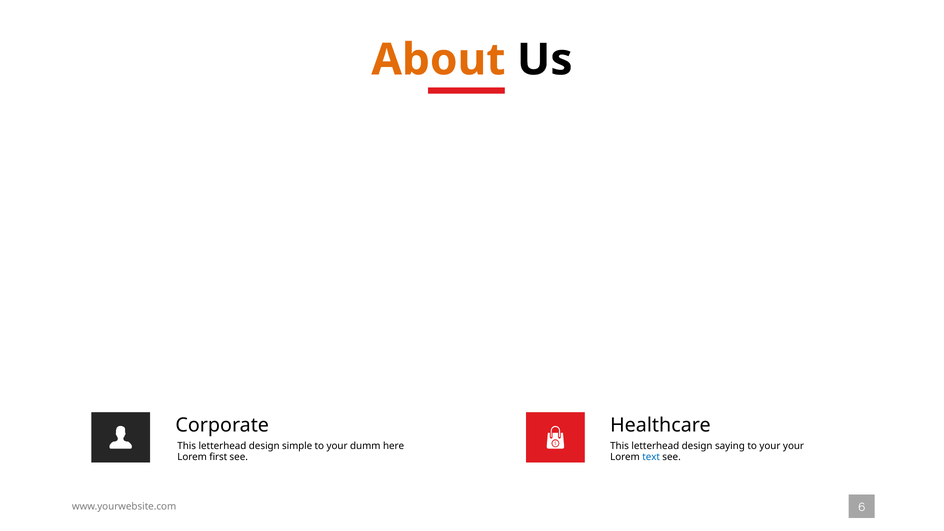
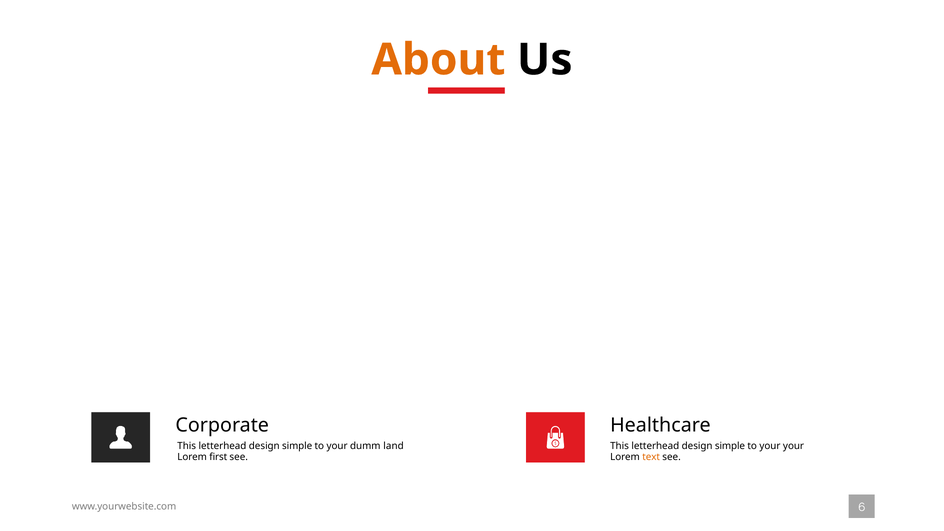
here: here -> land
saying at (730, 446): saying -> simple
text colour: blue -> orange
